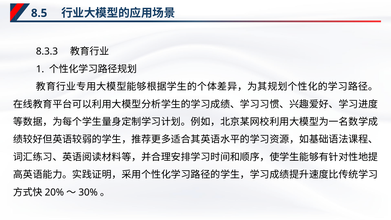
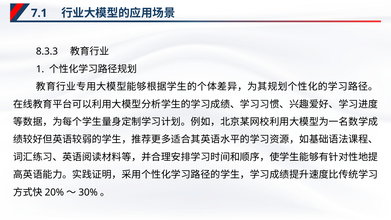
8.5: 8.5 -> 7.1
